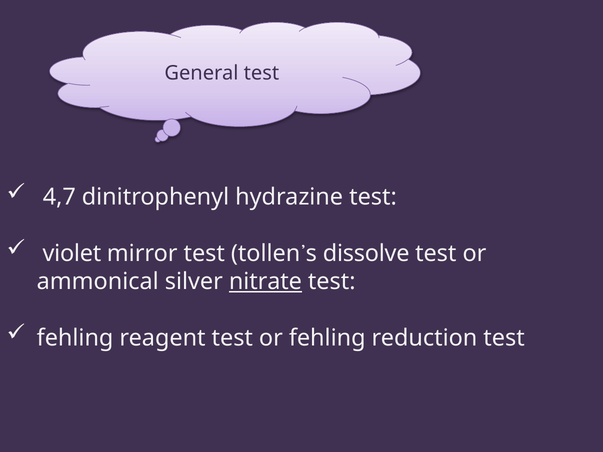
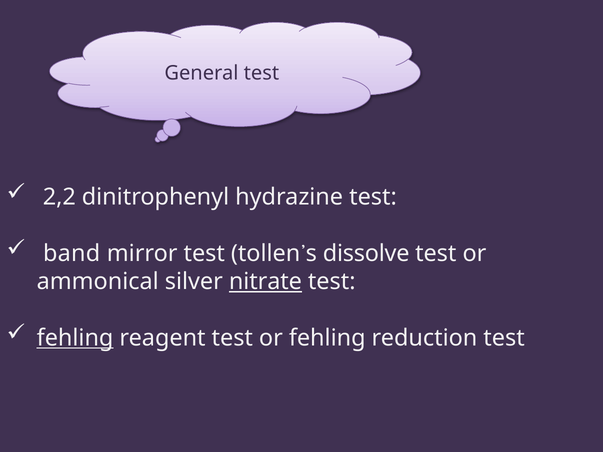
4,7: 4,7 -> 2,2
violet: violet -> band
fehling at (75, 338) underline: none -> present
